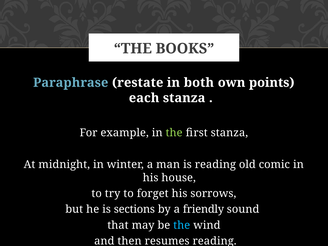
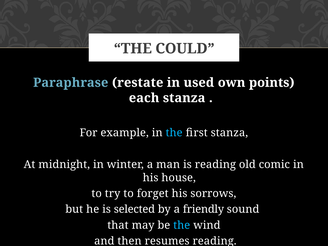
BOOKS: BOOKS -> COULD
both: both -> used
the at (174, 133) colour: light green -> light blue
sections: sections -> selected
